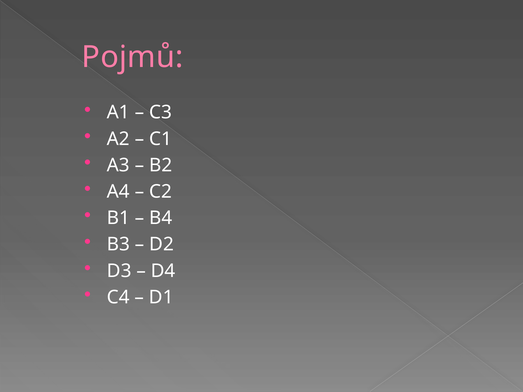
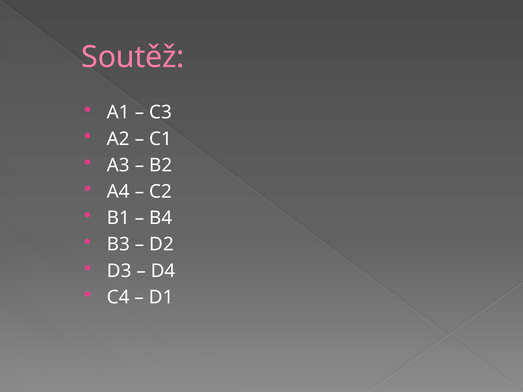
Pojmů: Pojmů -> Soutěž
